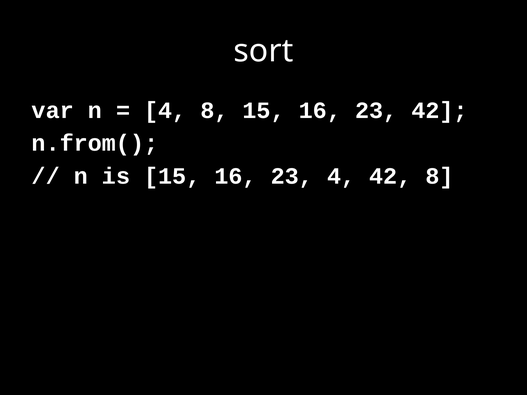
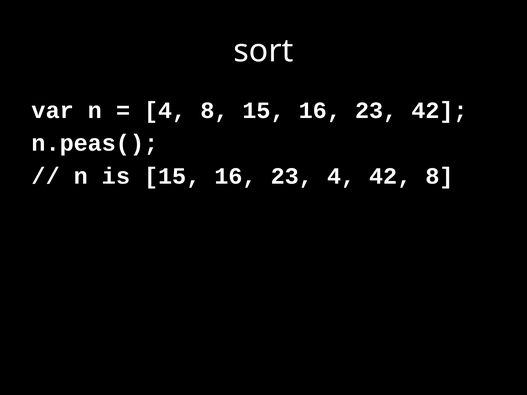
n.from(: n.from( -> n.peas(
